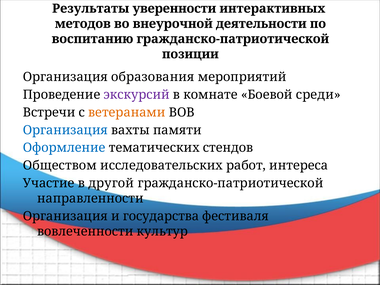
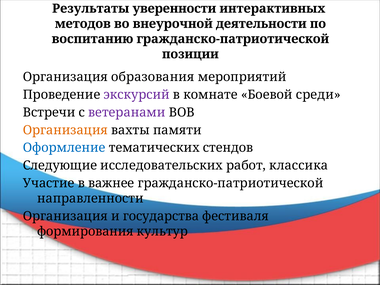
ветеранами colour: orange -> purple
Организация at (65, 130) colour: blue -> orange
Обществом: Обществом -> Следующие
интереса: интереса -> классика
другой: другой -> важнее
вовлеченности: вовлеченности -> формирования
